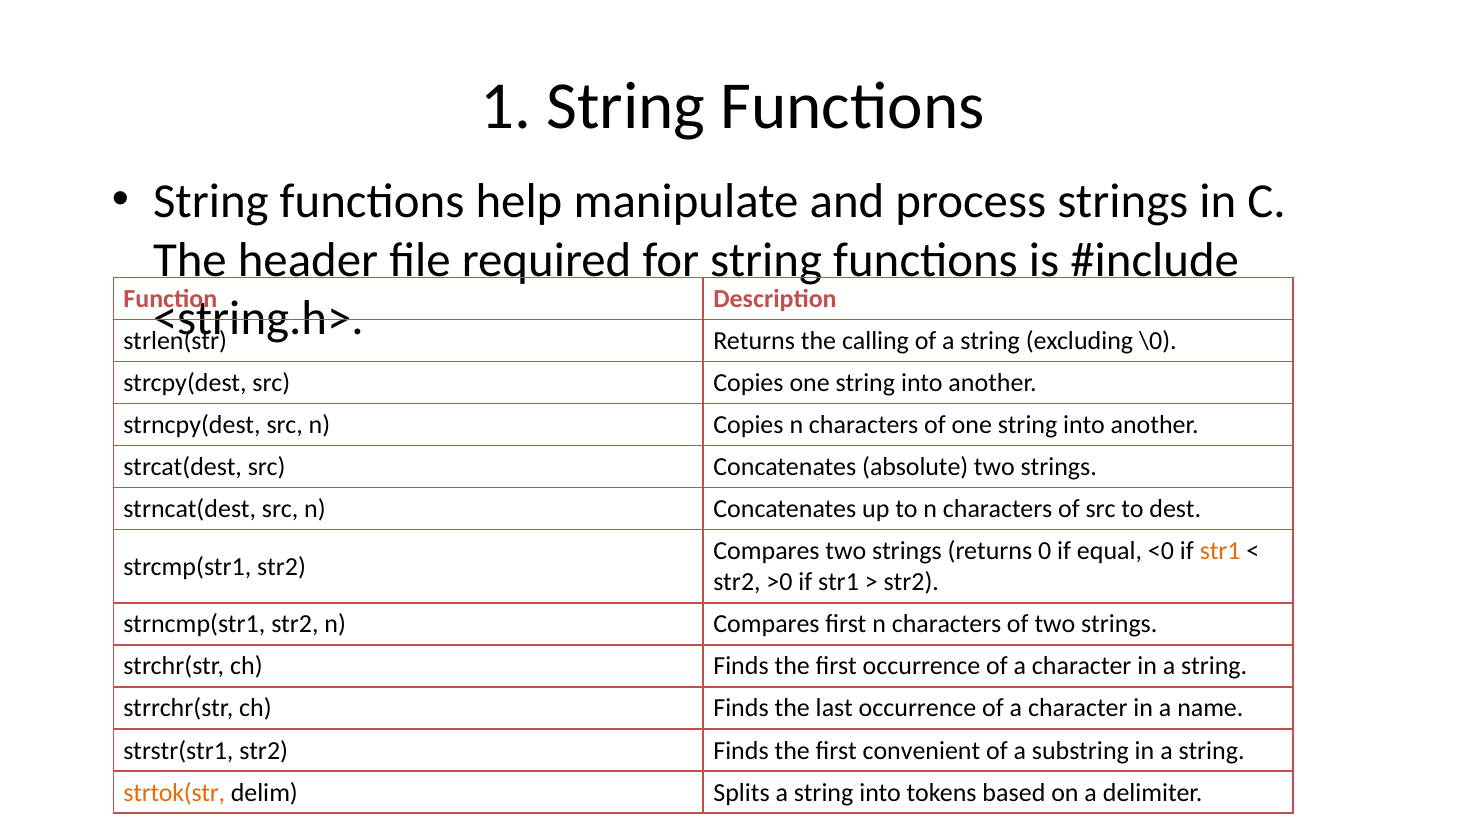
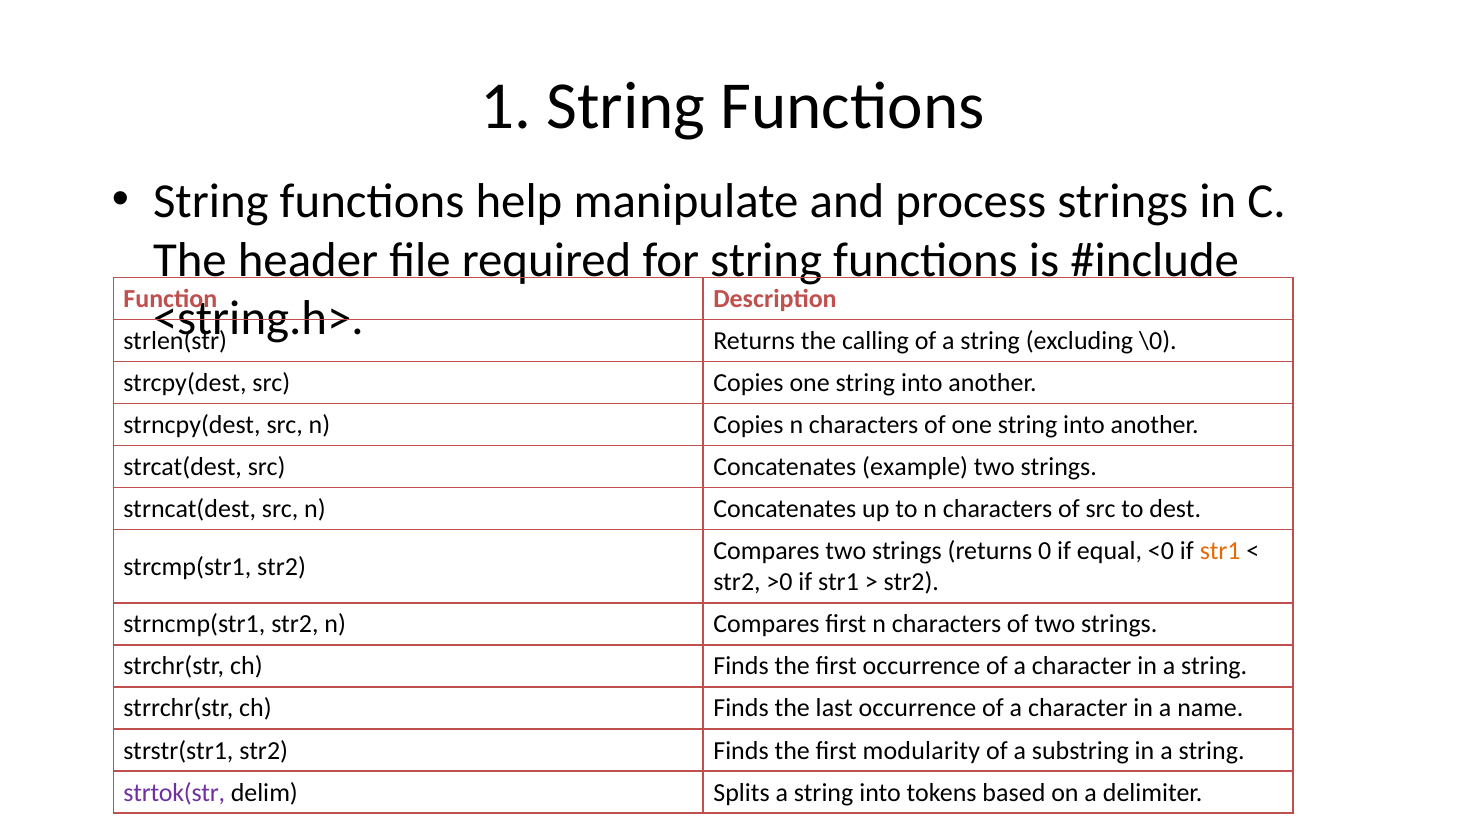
absolute: absolute -> example
convenient: convenient -> modularity
strtok(str colour: orange -> purple
